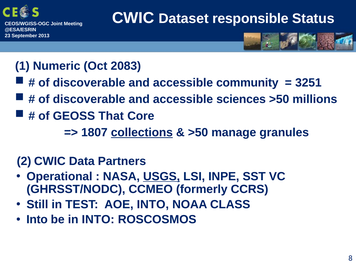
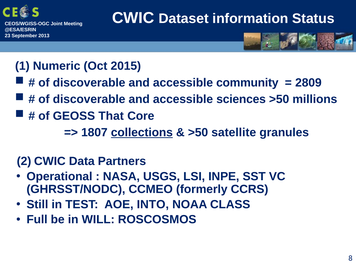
responsible: responsible -> information
2083: 2083 -> 2015
3251: 3251 -> 2809
manage: manage -> satellite
USGS underline: present -> none
Into at (37, 220): Into -> Full
in INTO: INTO -> WILL
